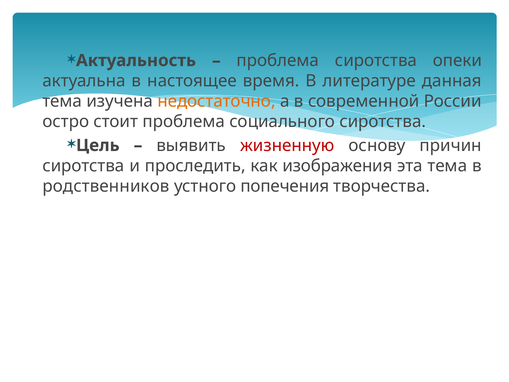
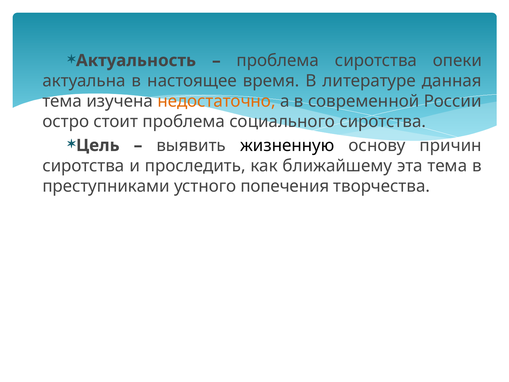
жизненную colour: red -> black
изображения: изображения -> ближайшему
родственников: родственников -> преступниками
